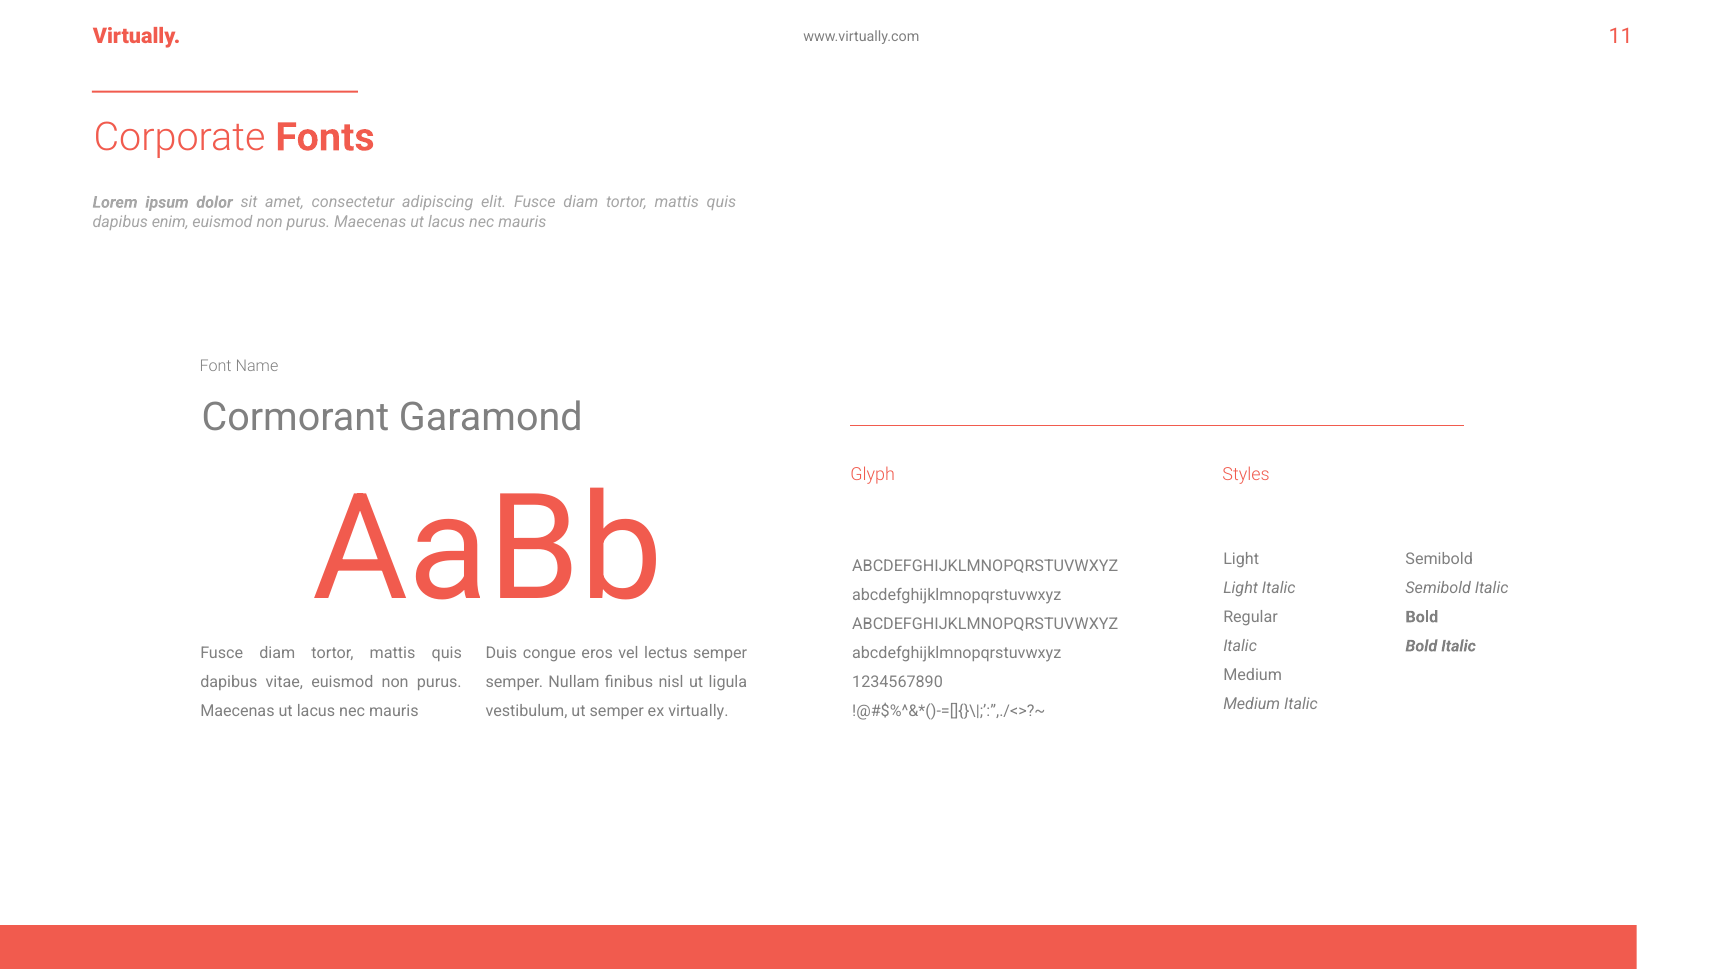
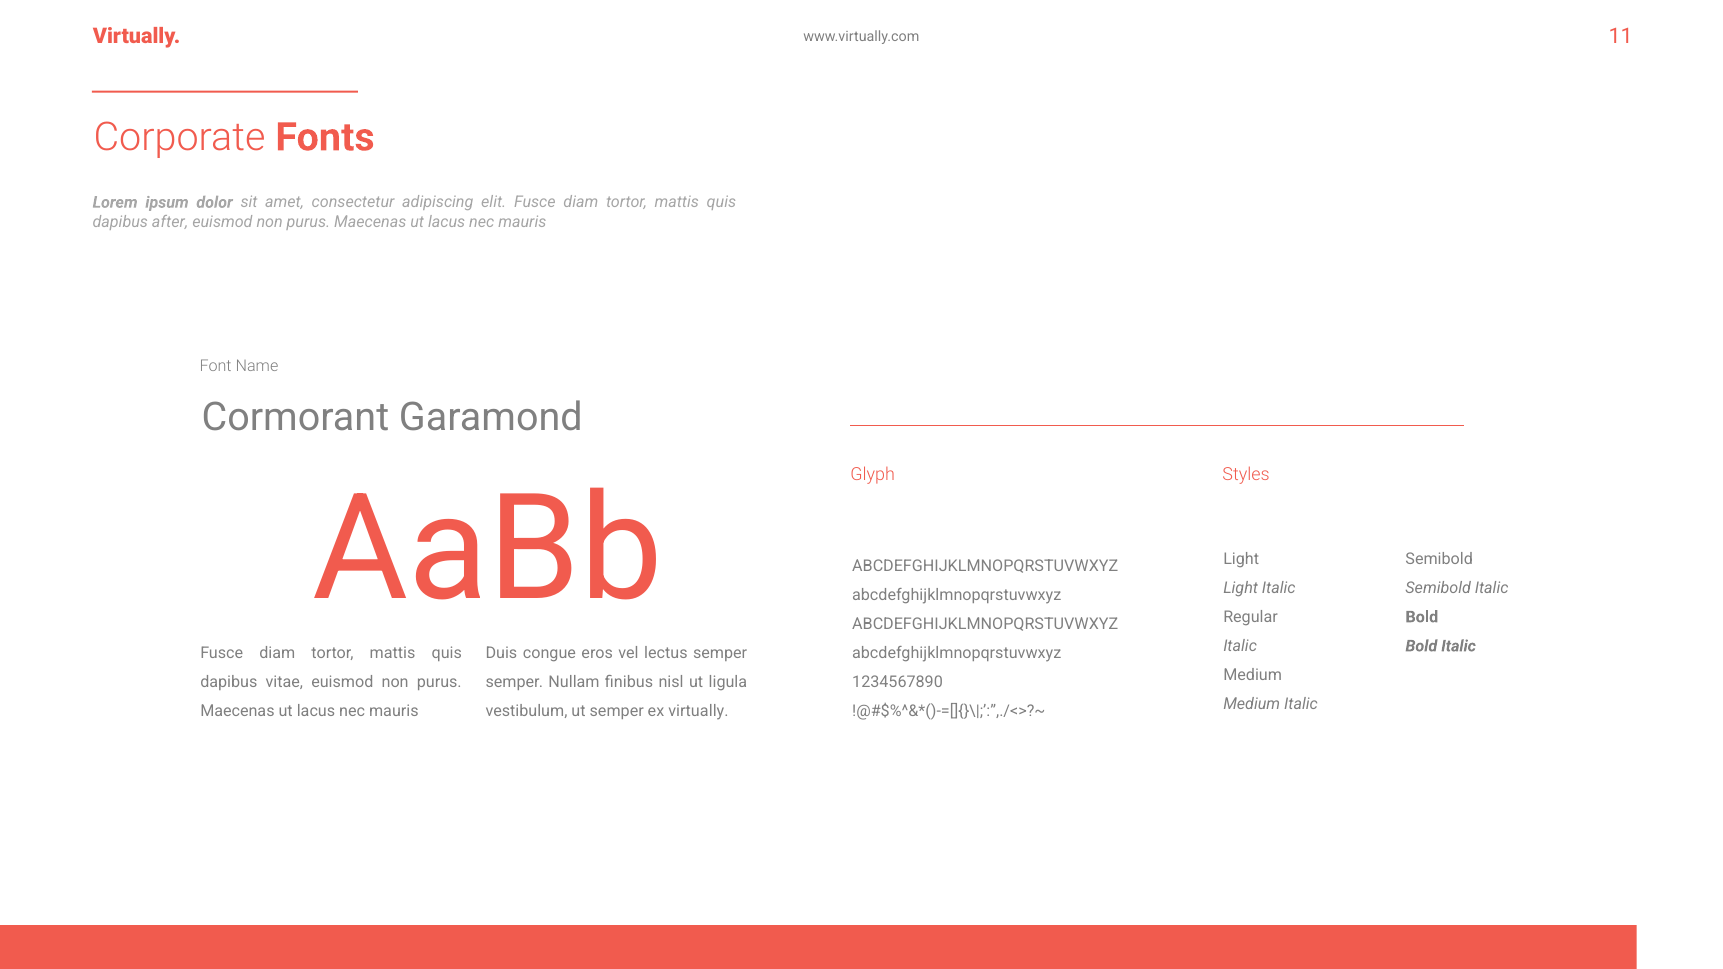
enim: enim -> after
